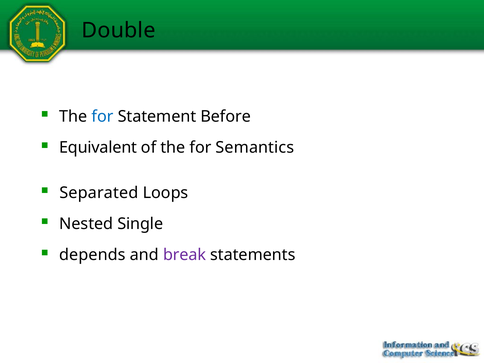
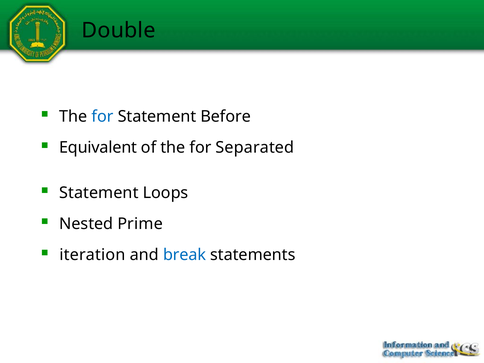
Semantics: Semantics -> Separated
Separated at (99, 193): Separated -> Statement
Single: Single -> Prime
depends: depends -> iteration
break colour: purple -> blue
